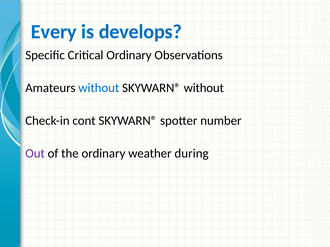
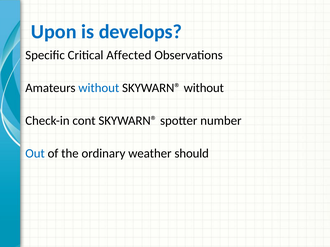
Every: Every -> Upon
Critical Ordinary: Ordinary -> Affected
Out colour: purple -> blue
during: during -> should
